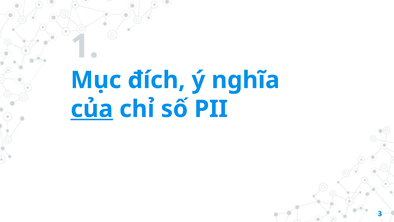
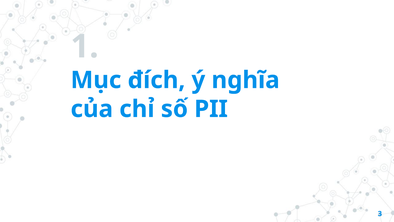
của underline: present -> none
